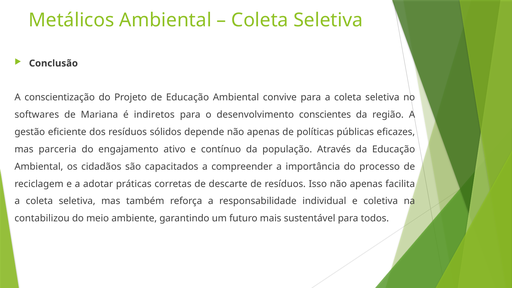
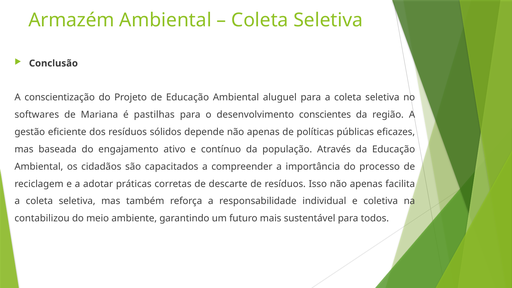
Metálicos: Metálicos -> Armazém
convive: convive -> aluguel
indiretos: indiretos -> pastilhas
parceria: parceria -> baseada
